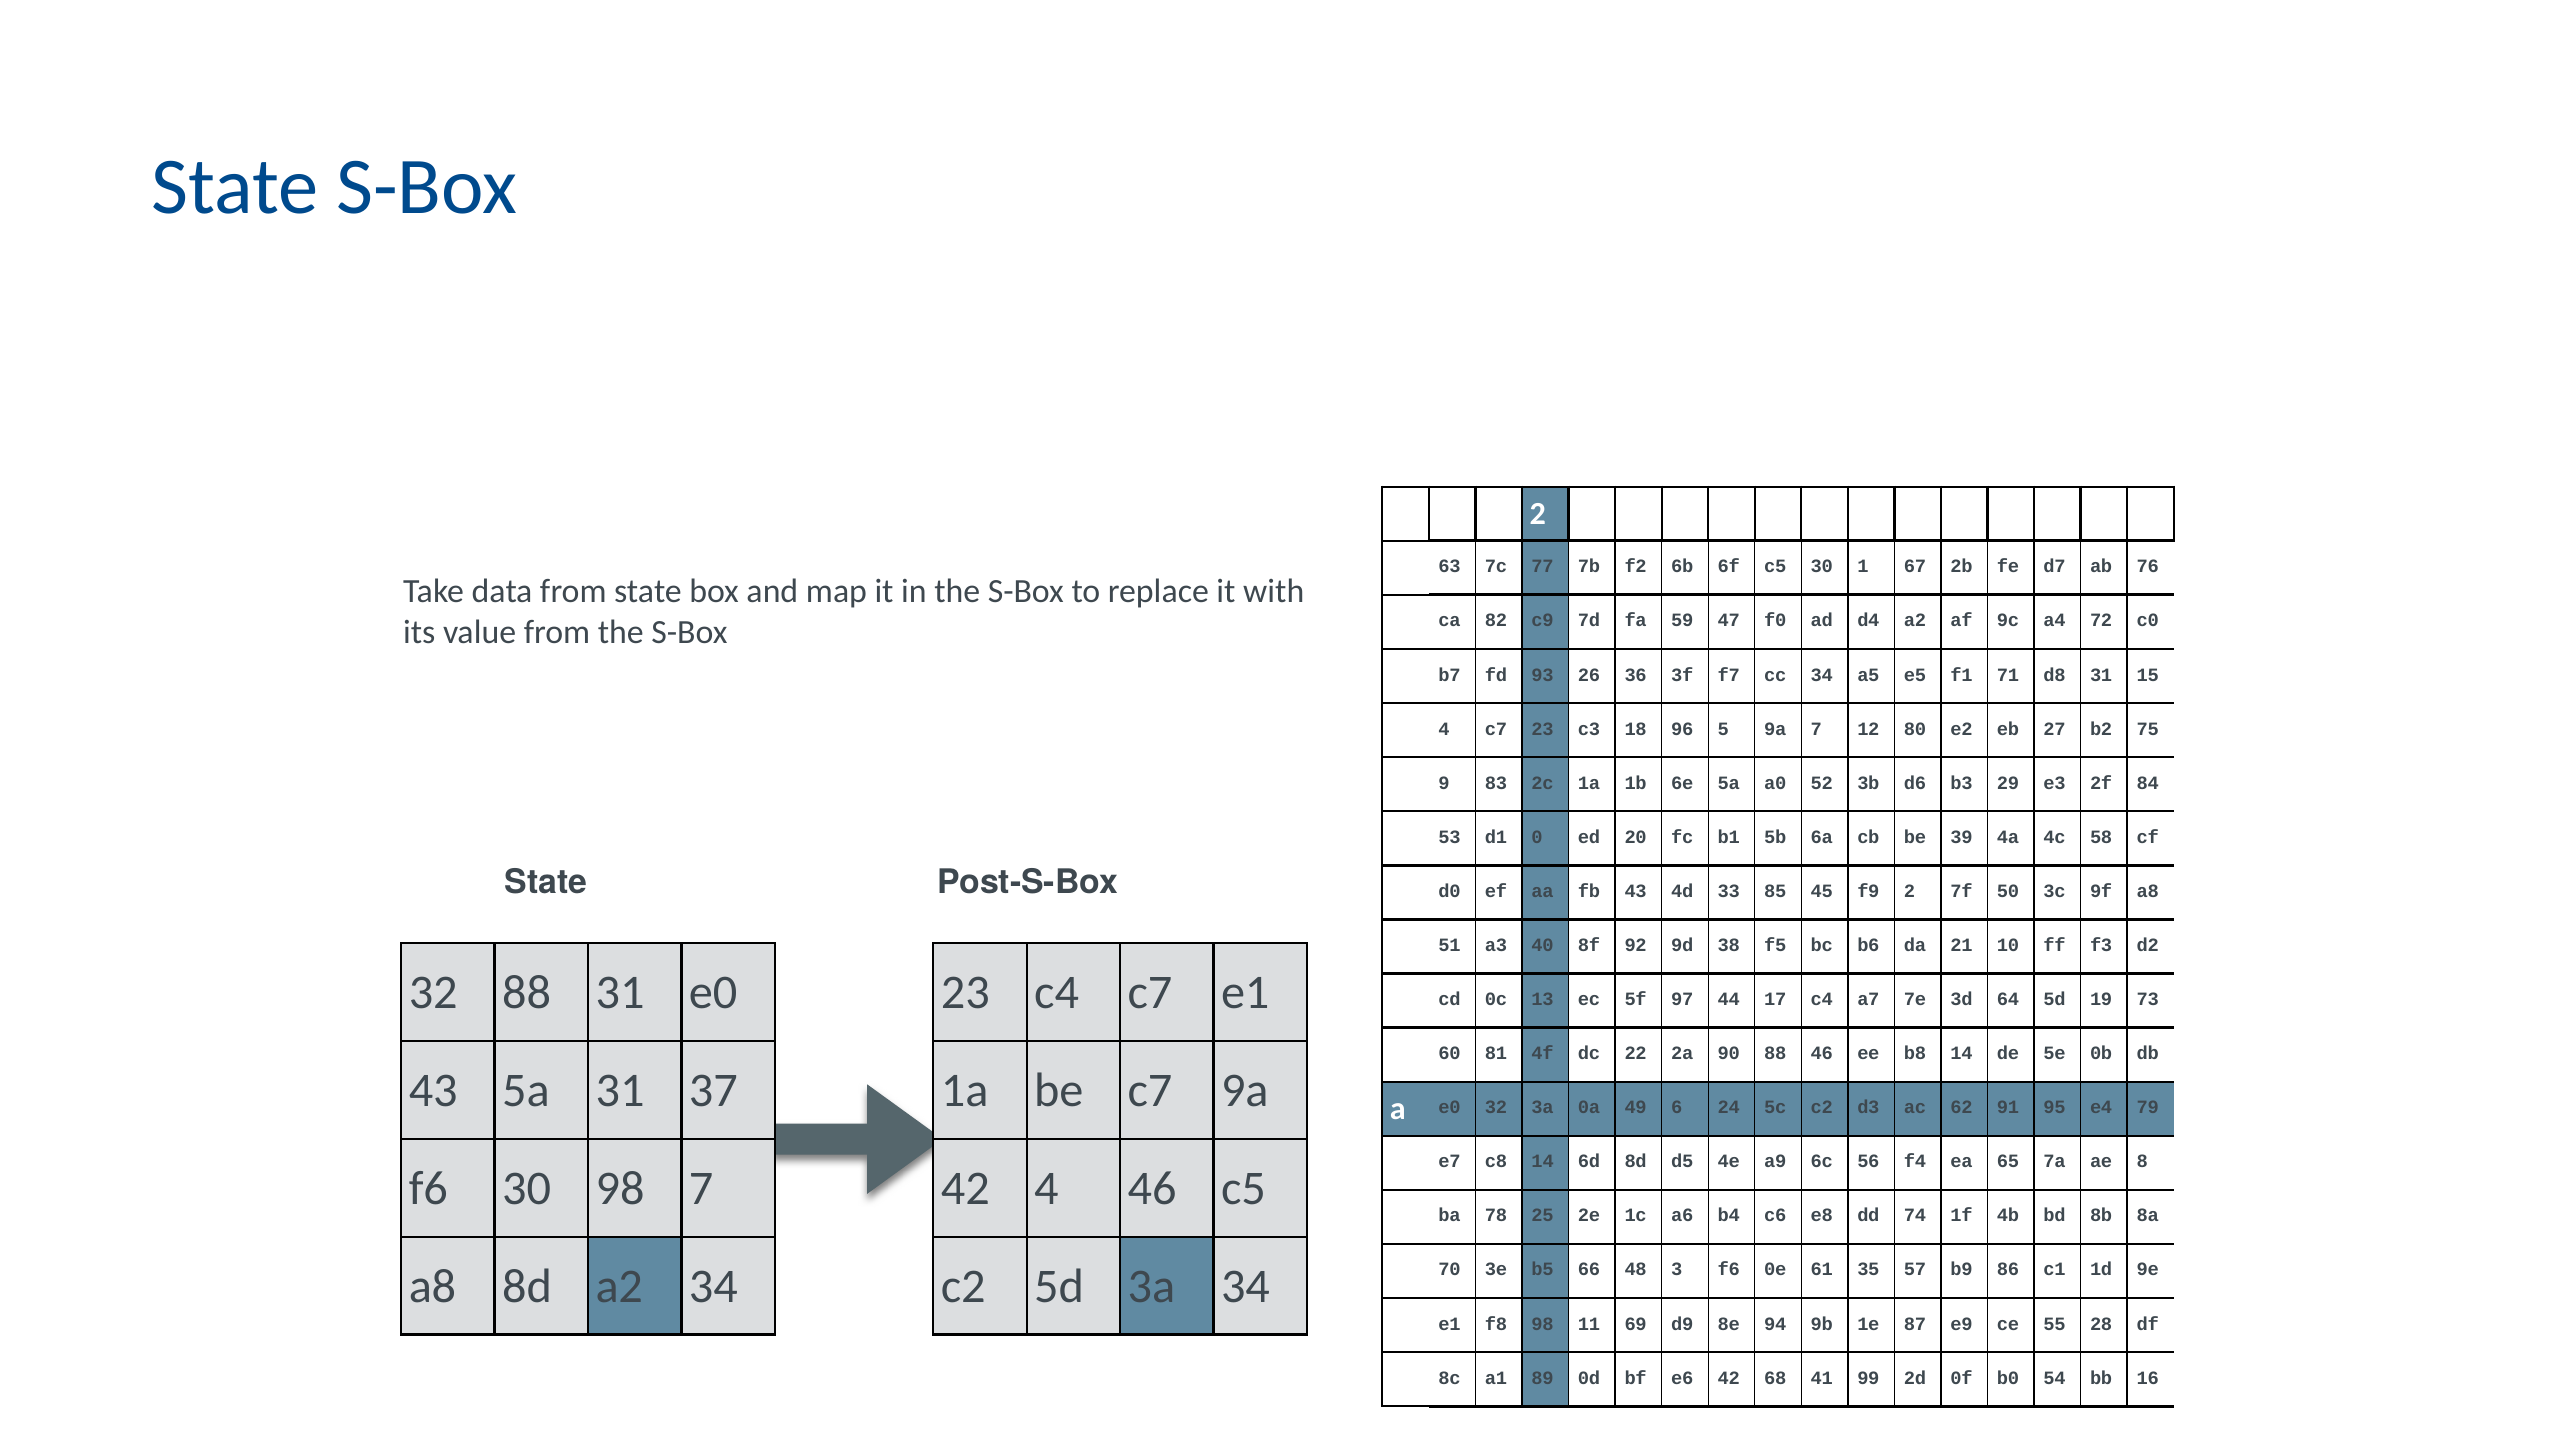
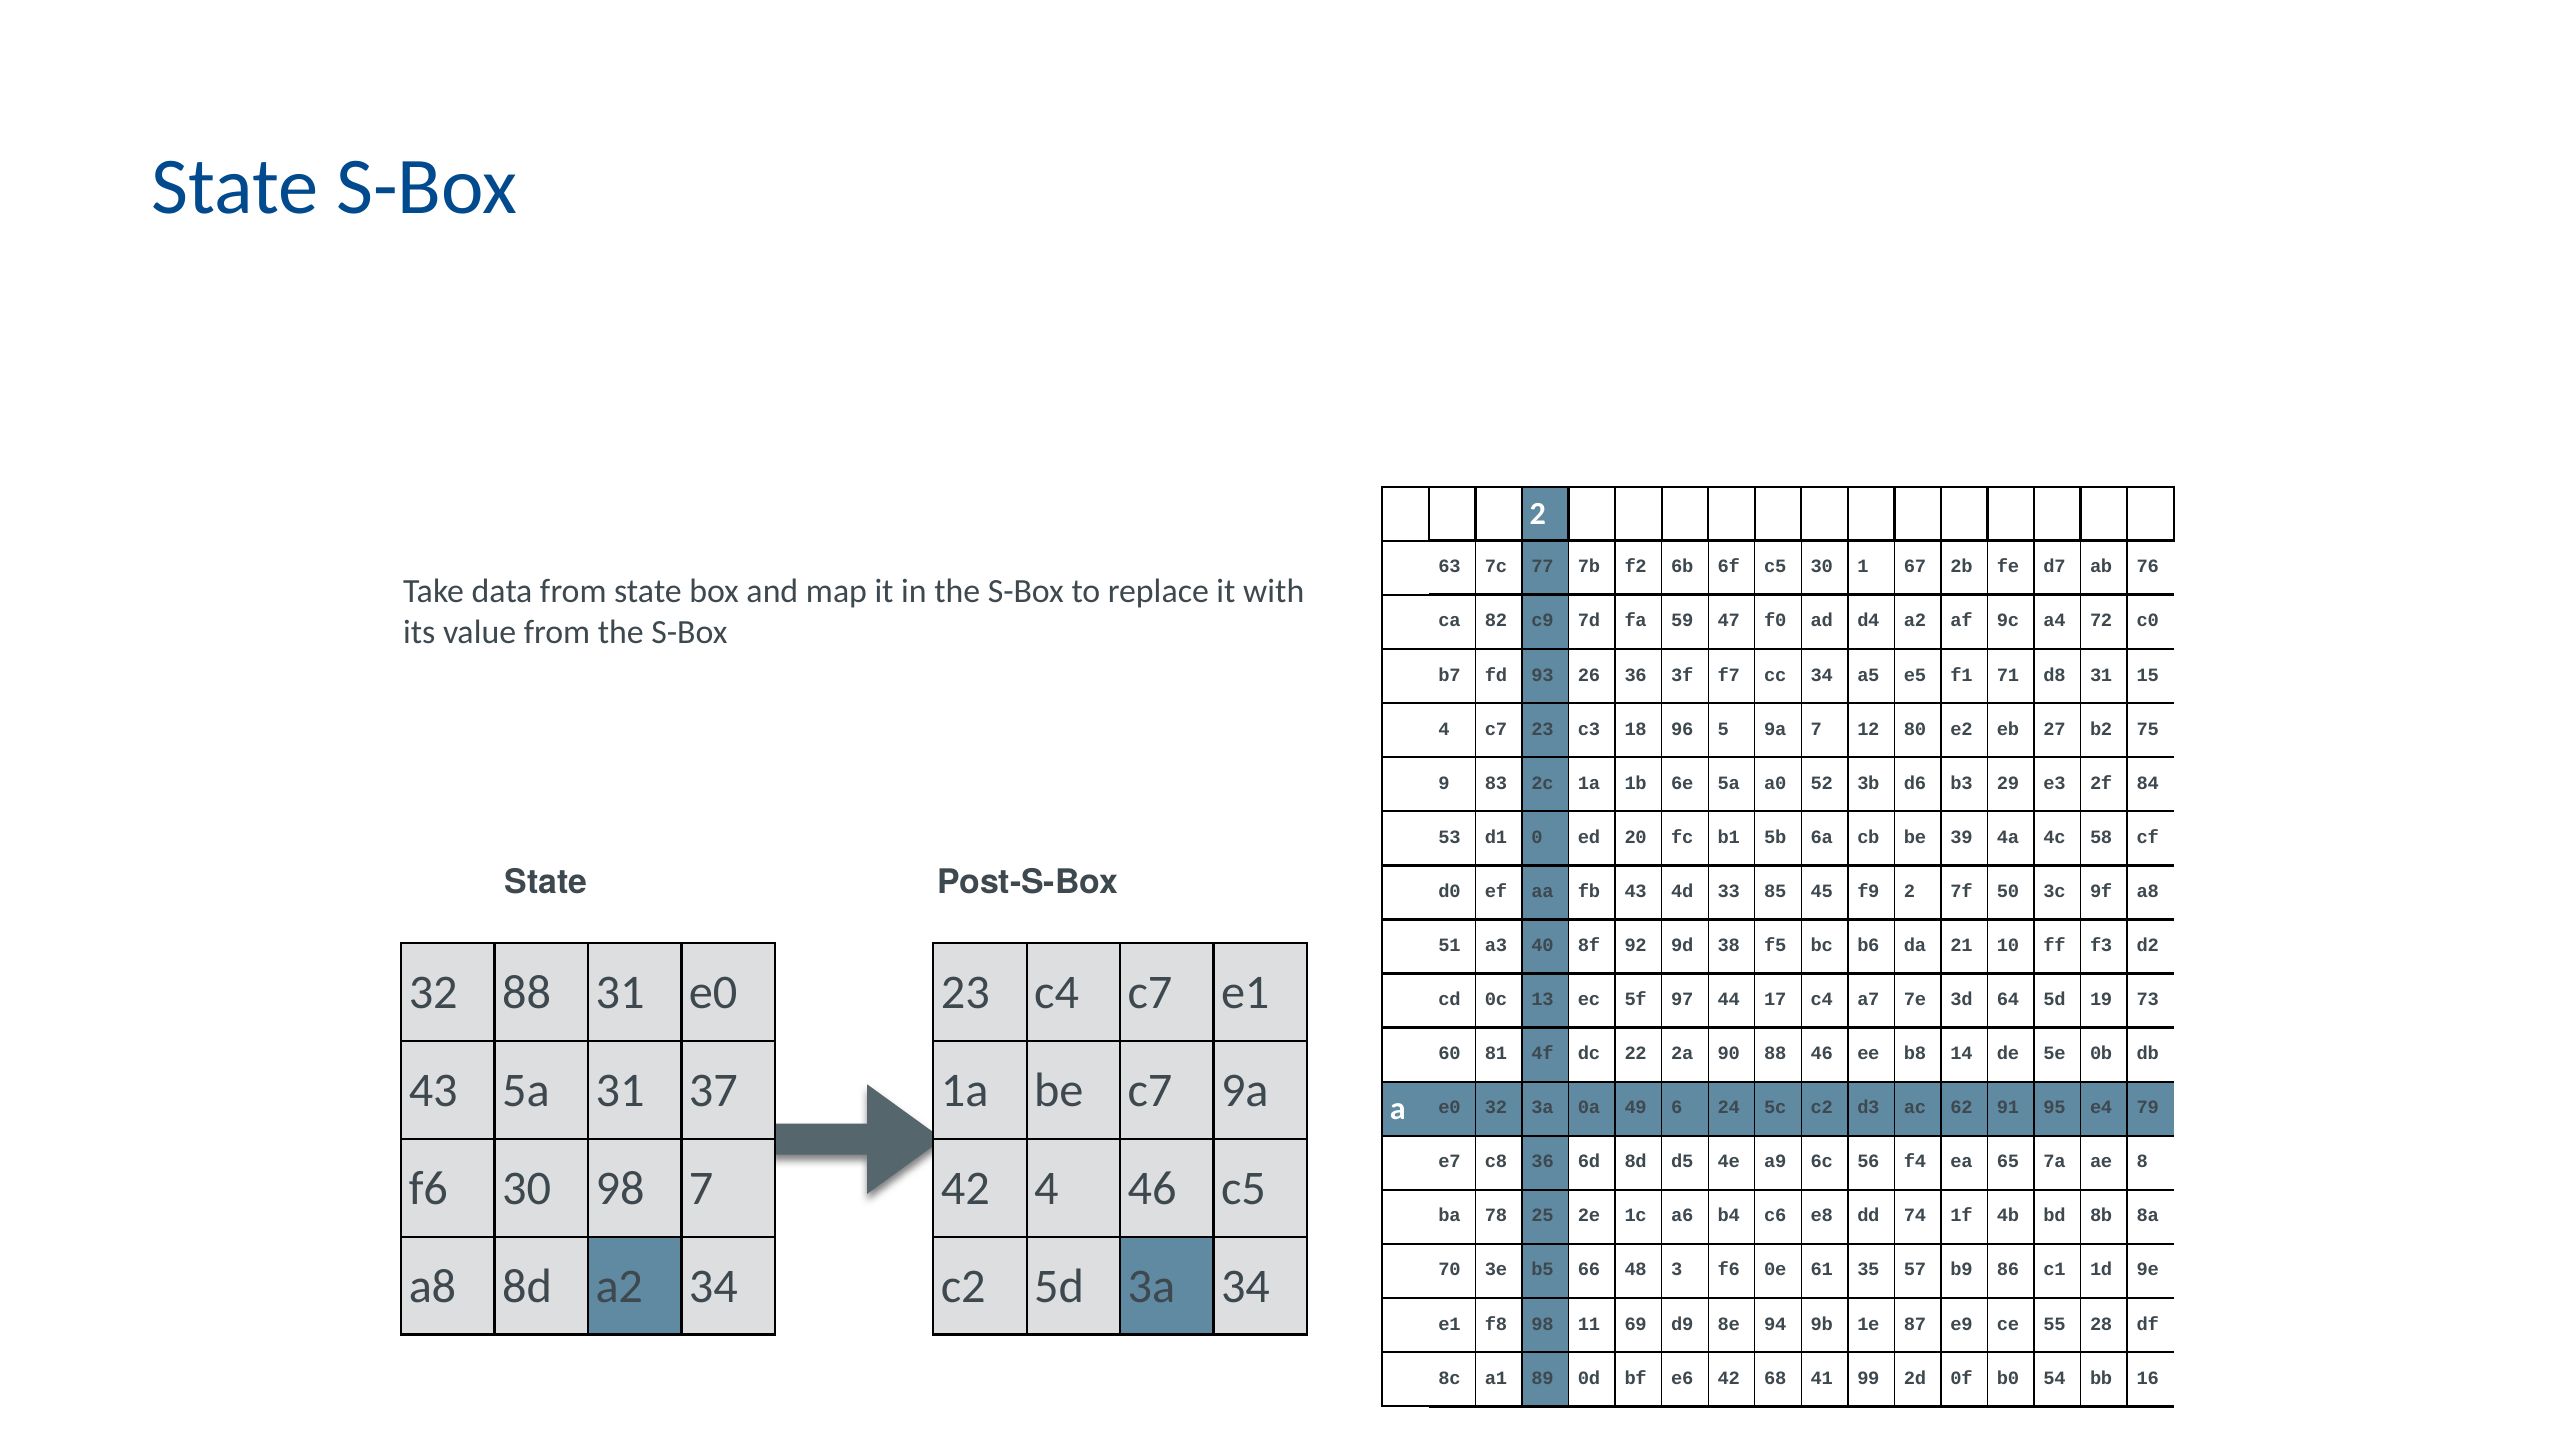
c8 14: 14 -> 36
